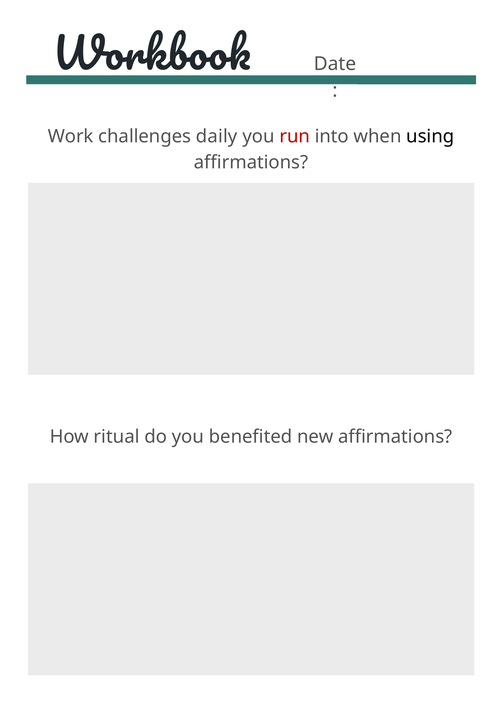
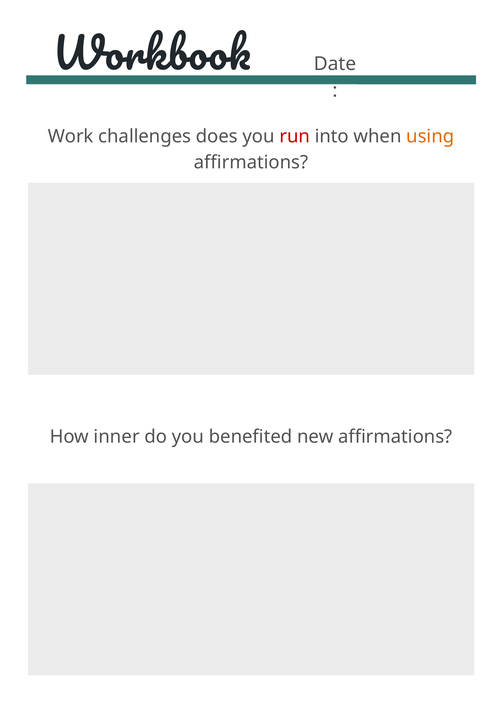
daily: daily -> does
using colour: black -> orange
ritual: ritual -> inner
